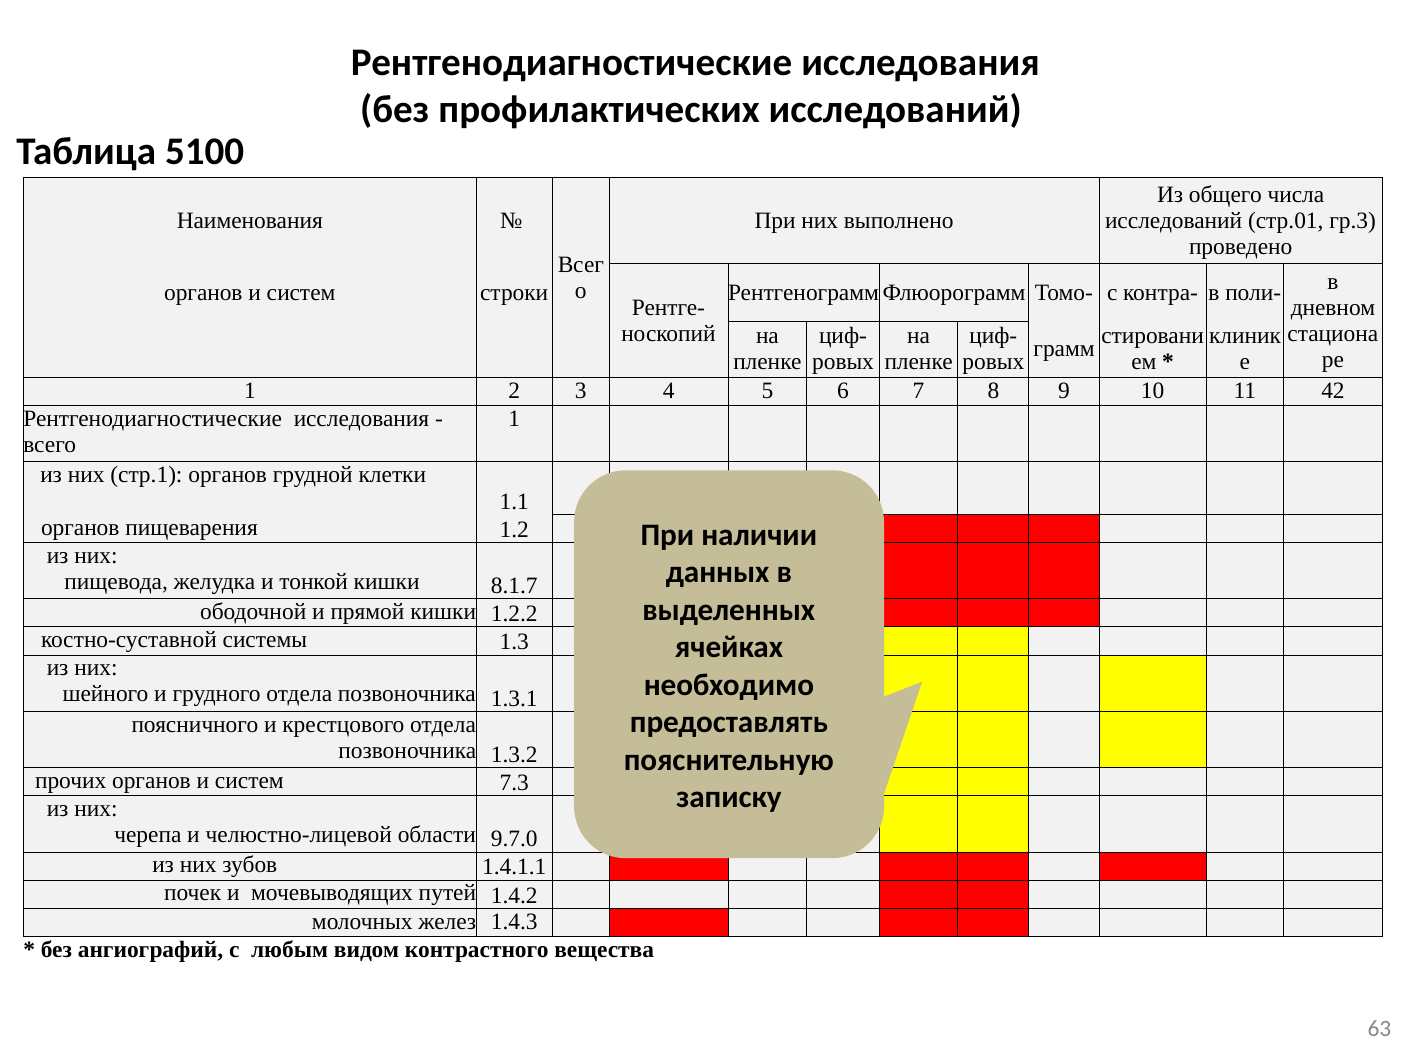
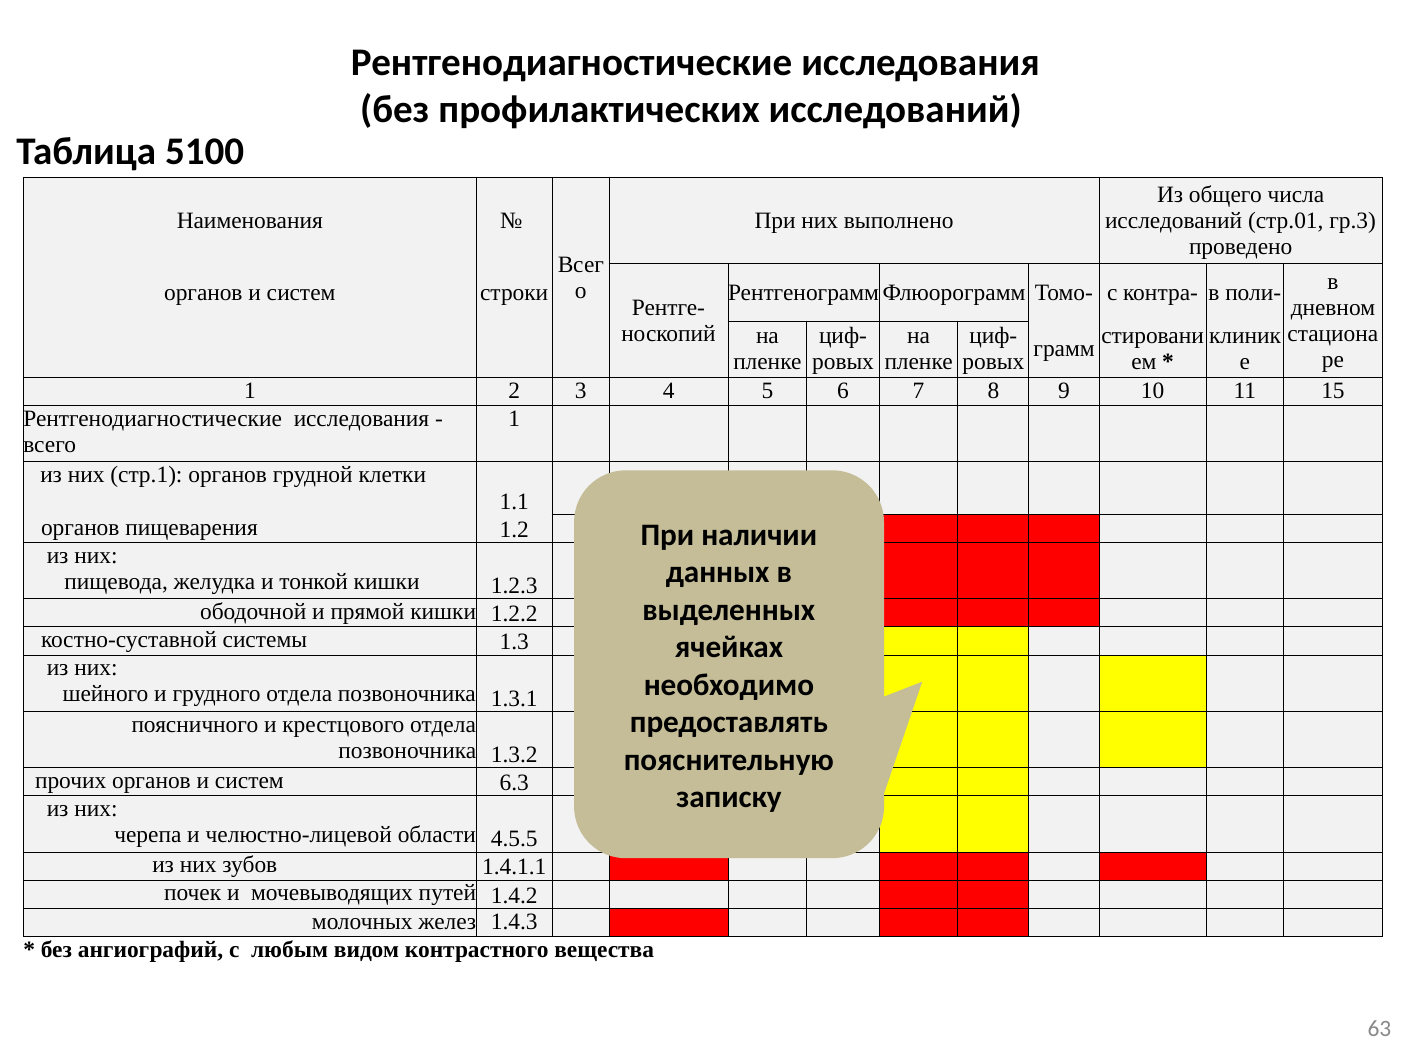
42: 42 -> 15
8.1.7: 8.1.7 -> 1.2.3
7.3: 7.3 -> 6.3
9.7.0: 9.7.0 -> 4.5.5
